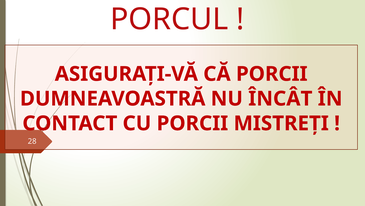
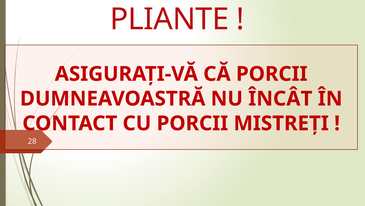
PORCUL: PORCUL -> PLIANTE
